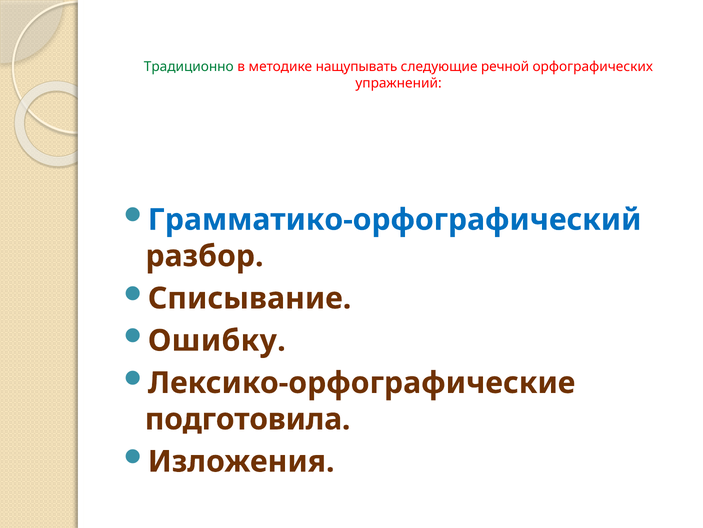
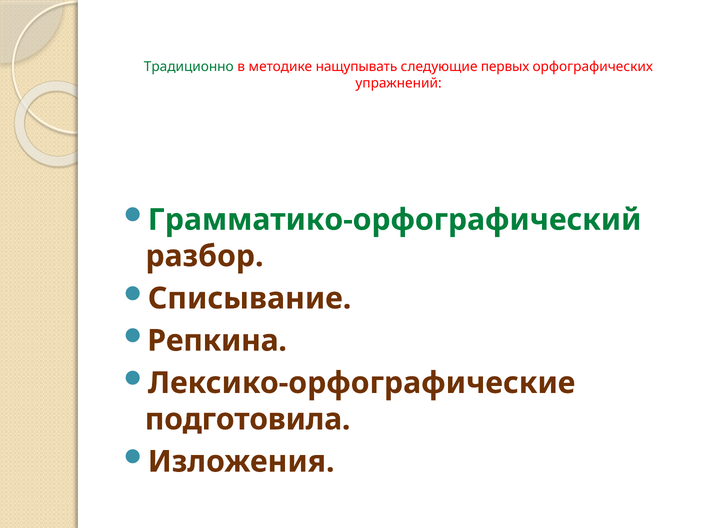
речной: речной -> первых
Грамматико-орфографический colour: blue -> green
Ошибку: Ошибку -> Репкина
